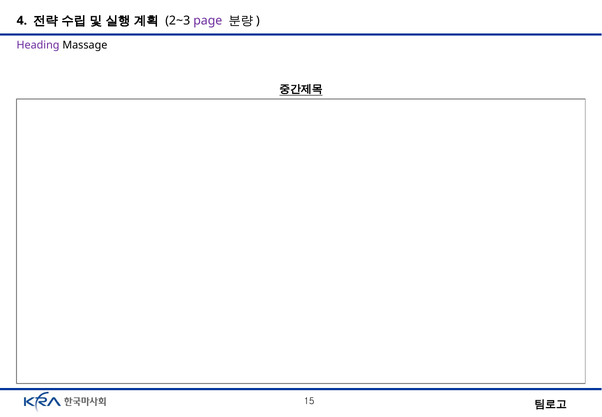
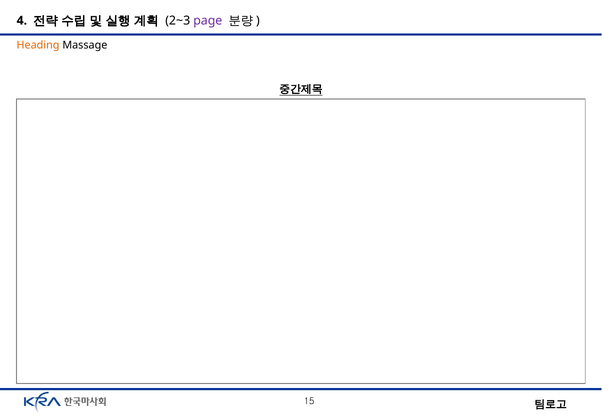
Heading colour: purple -> orange
